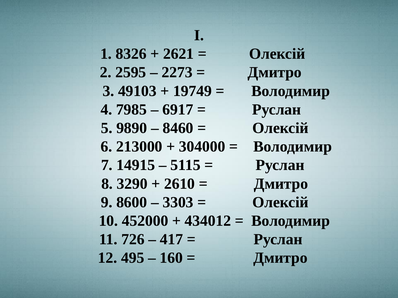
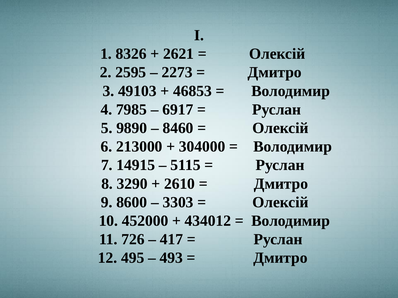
19749: 19749 -> 46853
160: 160 -> 493
